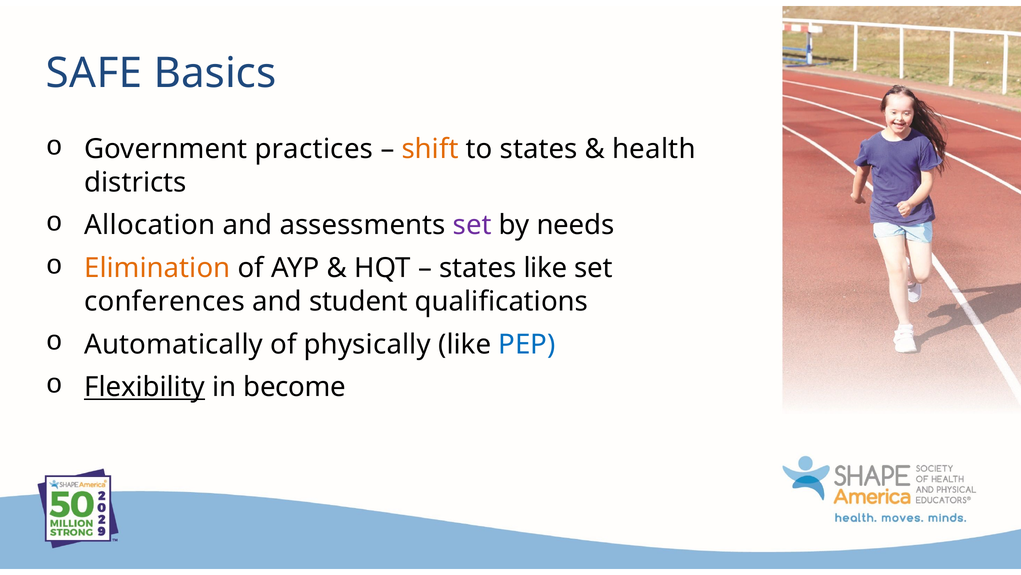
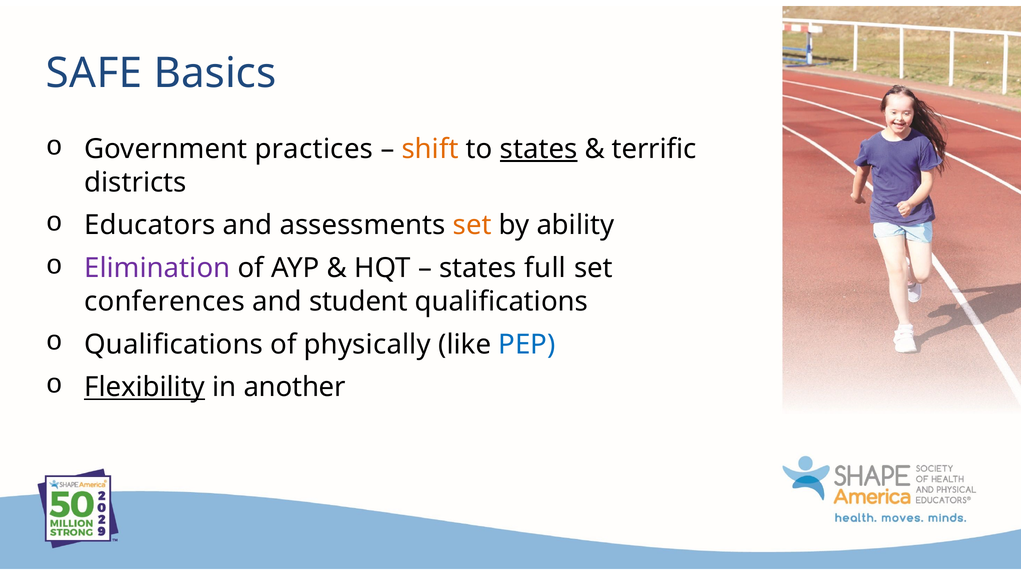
states at (539, 149) underline: none -> present
health: health -> terrific
Allocation: Allocation -> Educators
set at (472, 225) colour: purple -> orange
needs: needs -> ability
Elimination colour: orange -> purple
states like: like -> full
Automatically at (174, 344): Automatically -> Qualifications
become: become -> another
